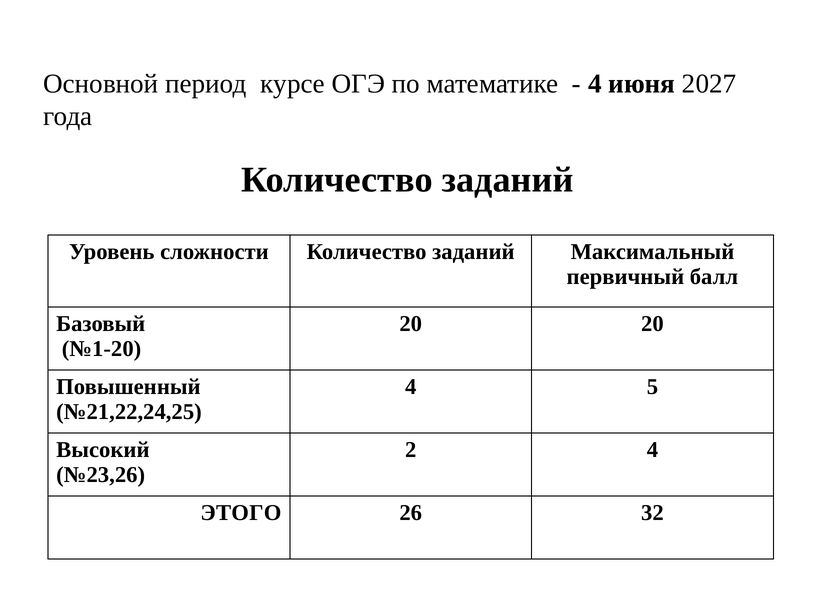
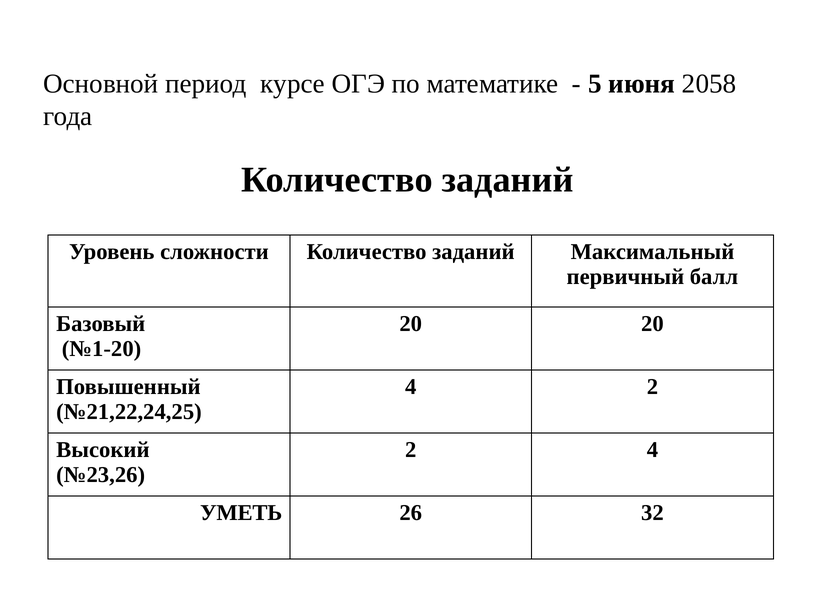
4 at (595, 84): 4 -> 5
2027: 2027 -> 2058
4 5: 5 -> 2
ЭТОГО: ЭТОГО -> УМЕТЬ
